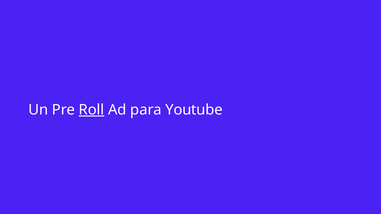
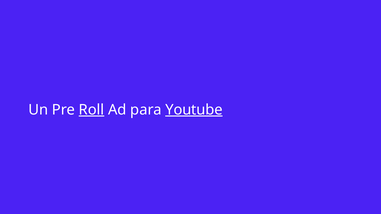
Youtube underline: none -> present
